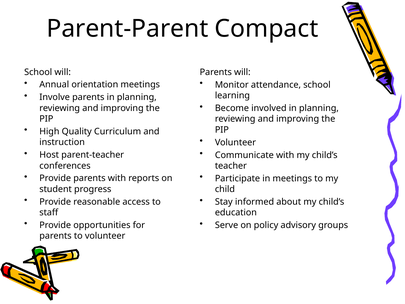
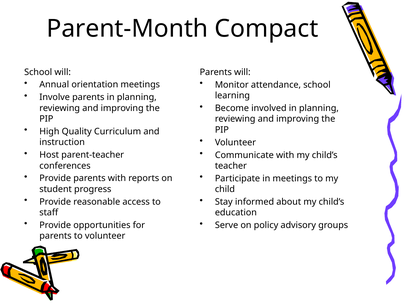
Parent-Parent: Parent-Parent -> Parent-Month
